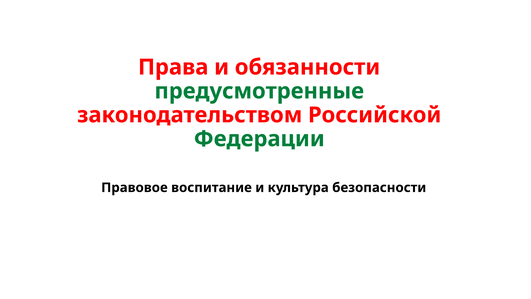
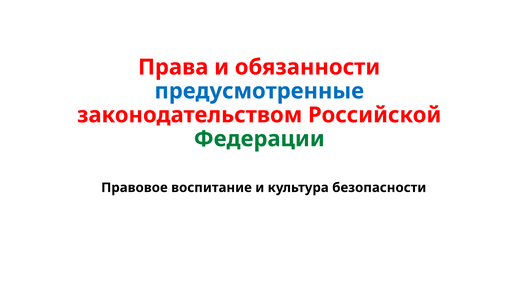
предусмотренные colour: green -> blue
